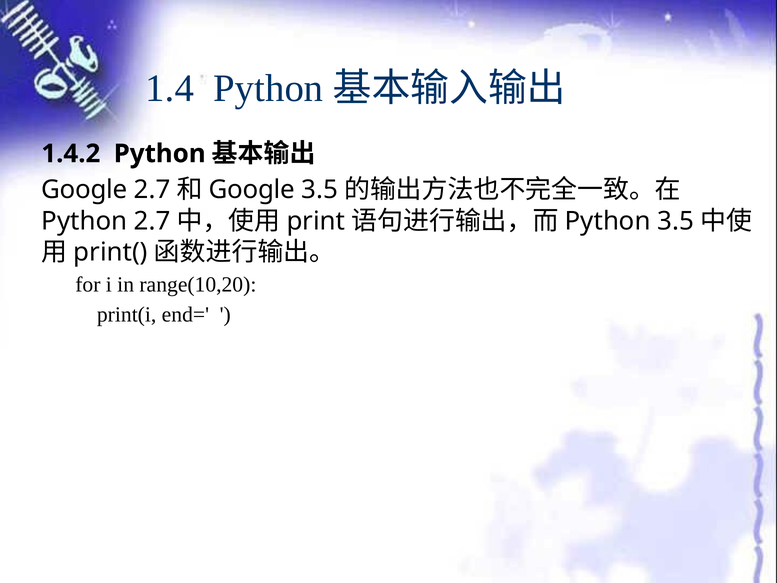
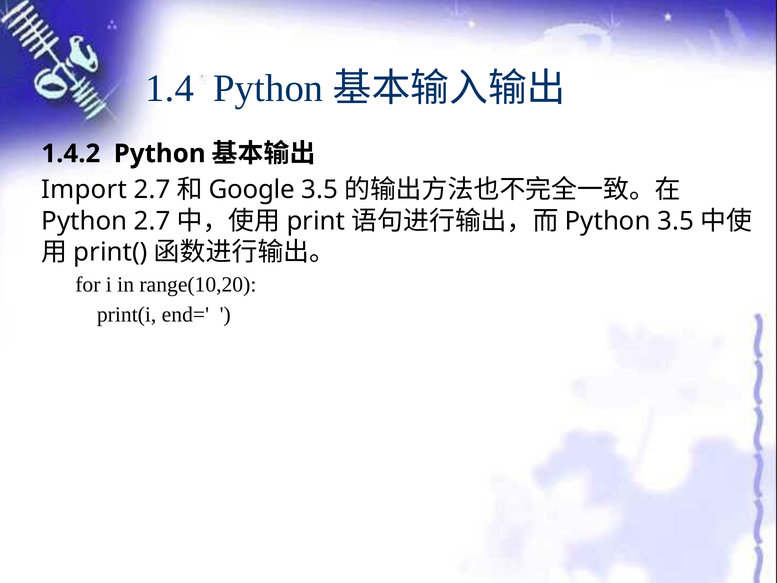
Google at (84, 190): Google -> Import
